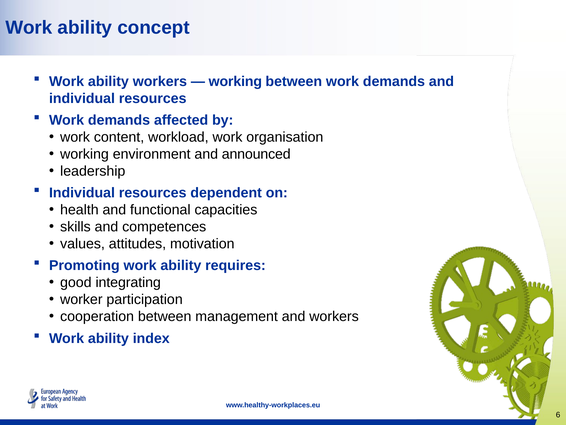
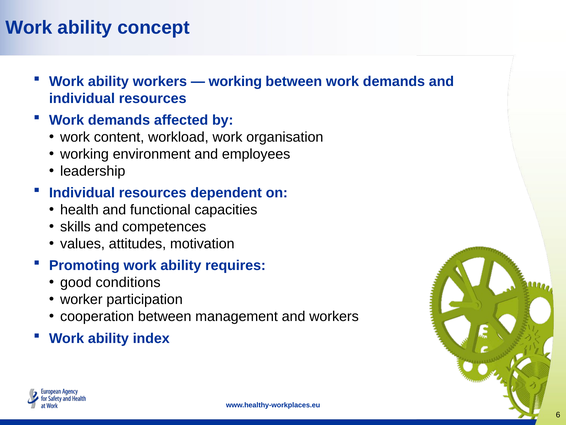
announced: announced -> employees
integrating: integrating -> conditions
